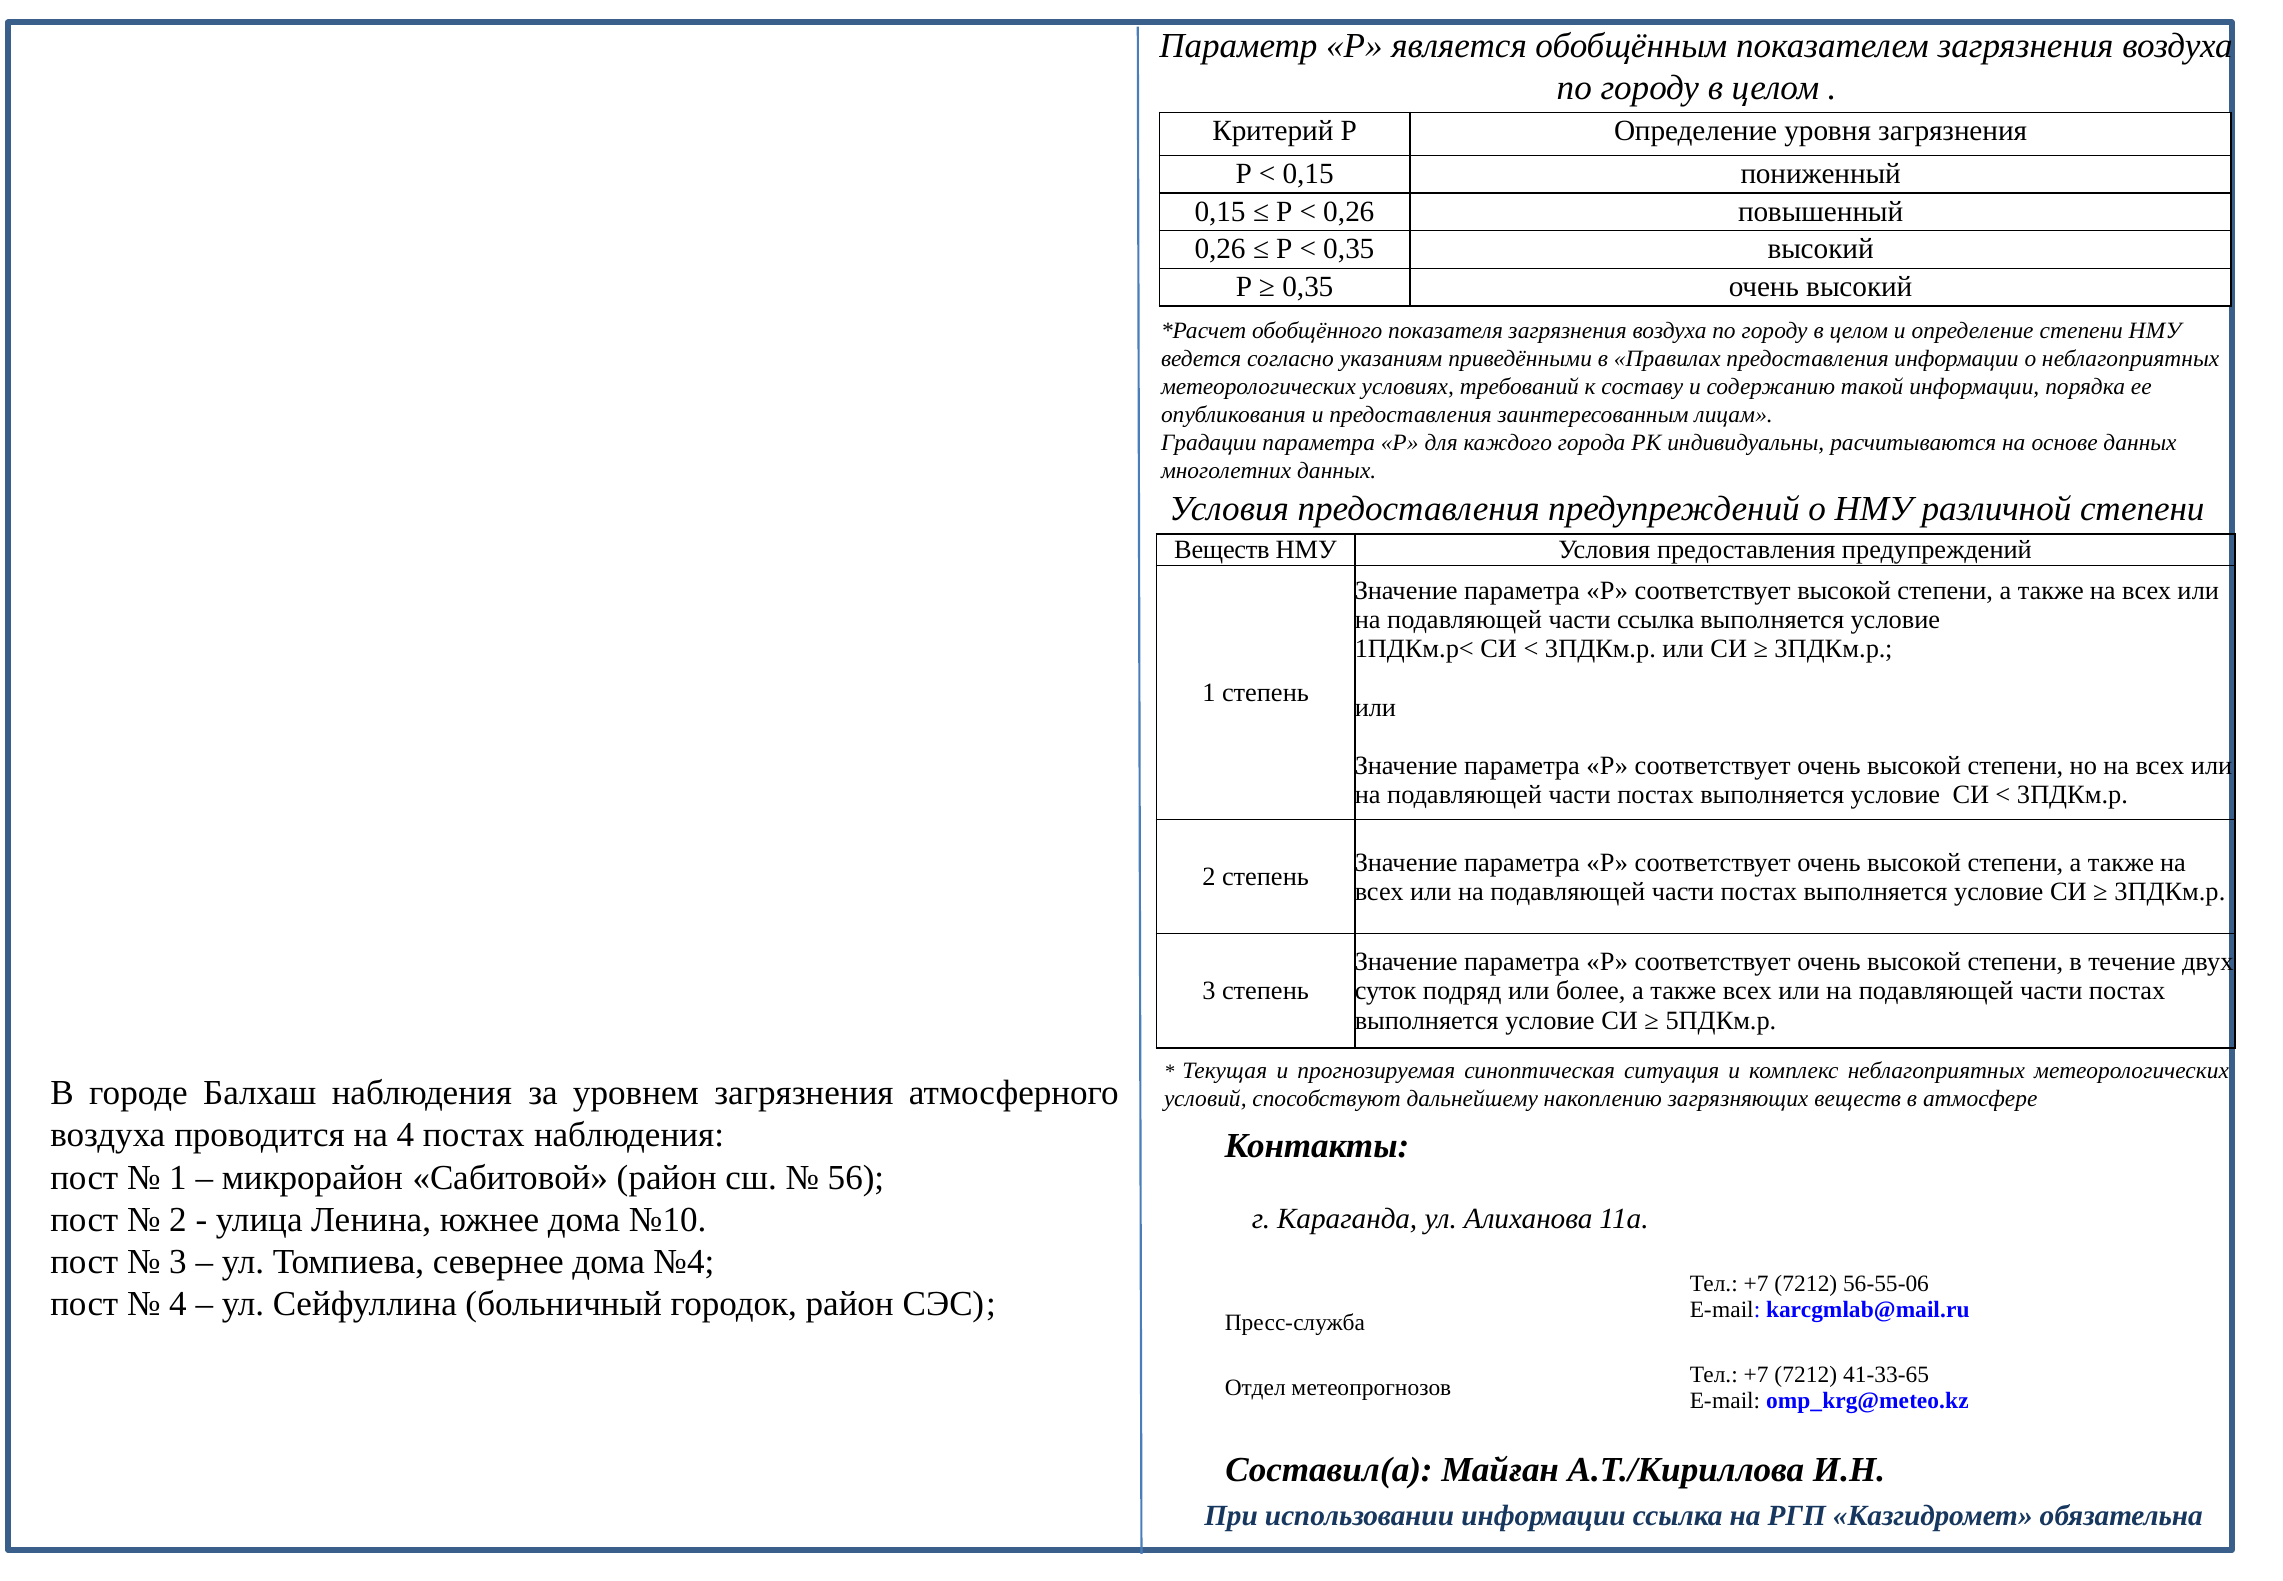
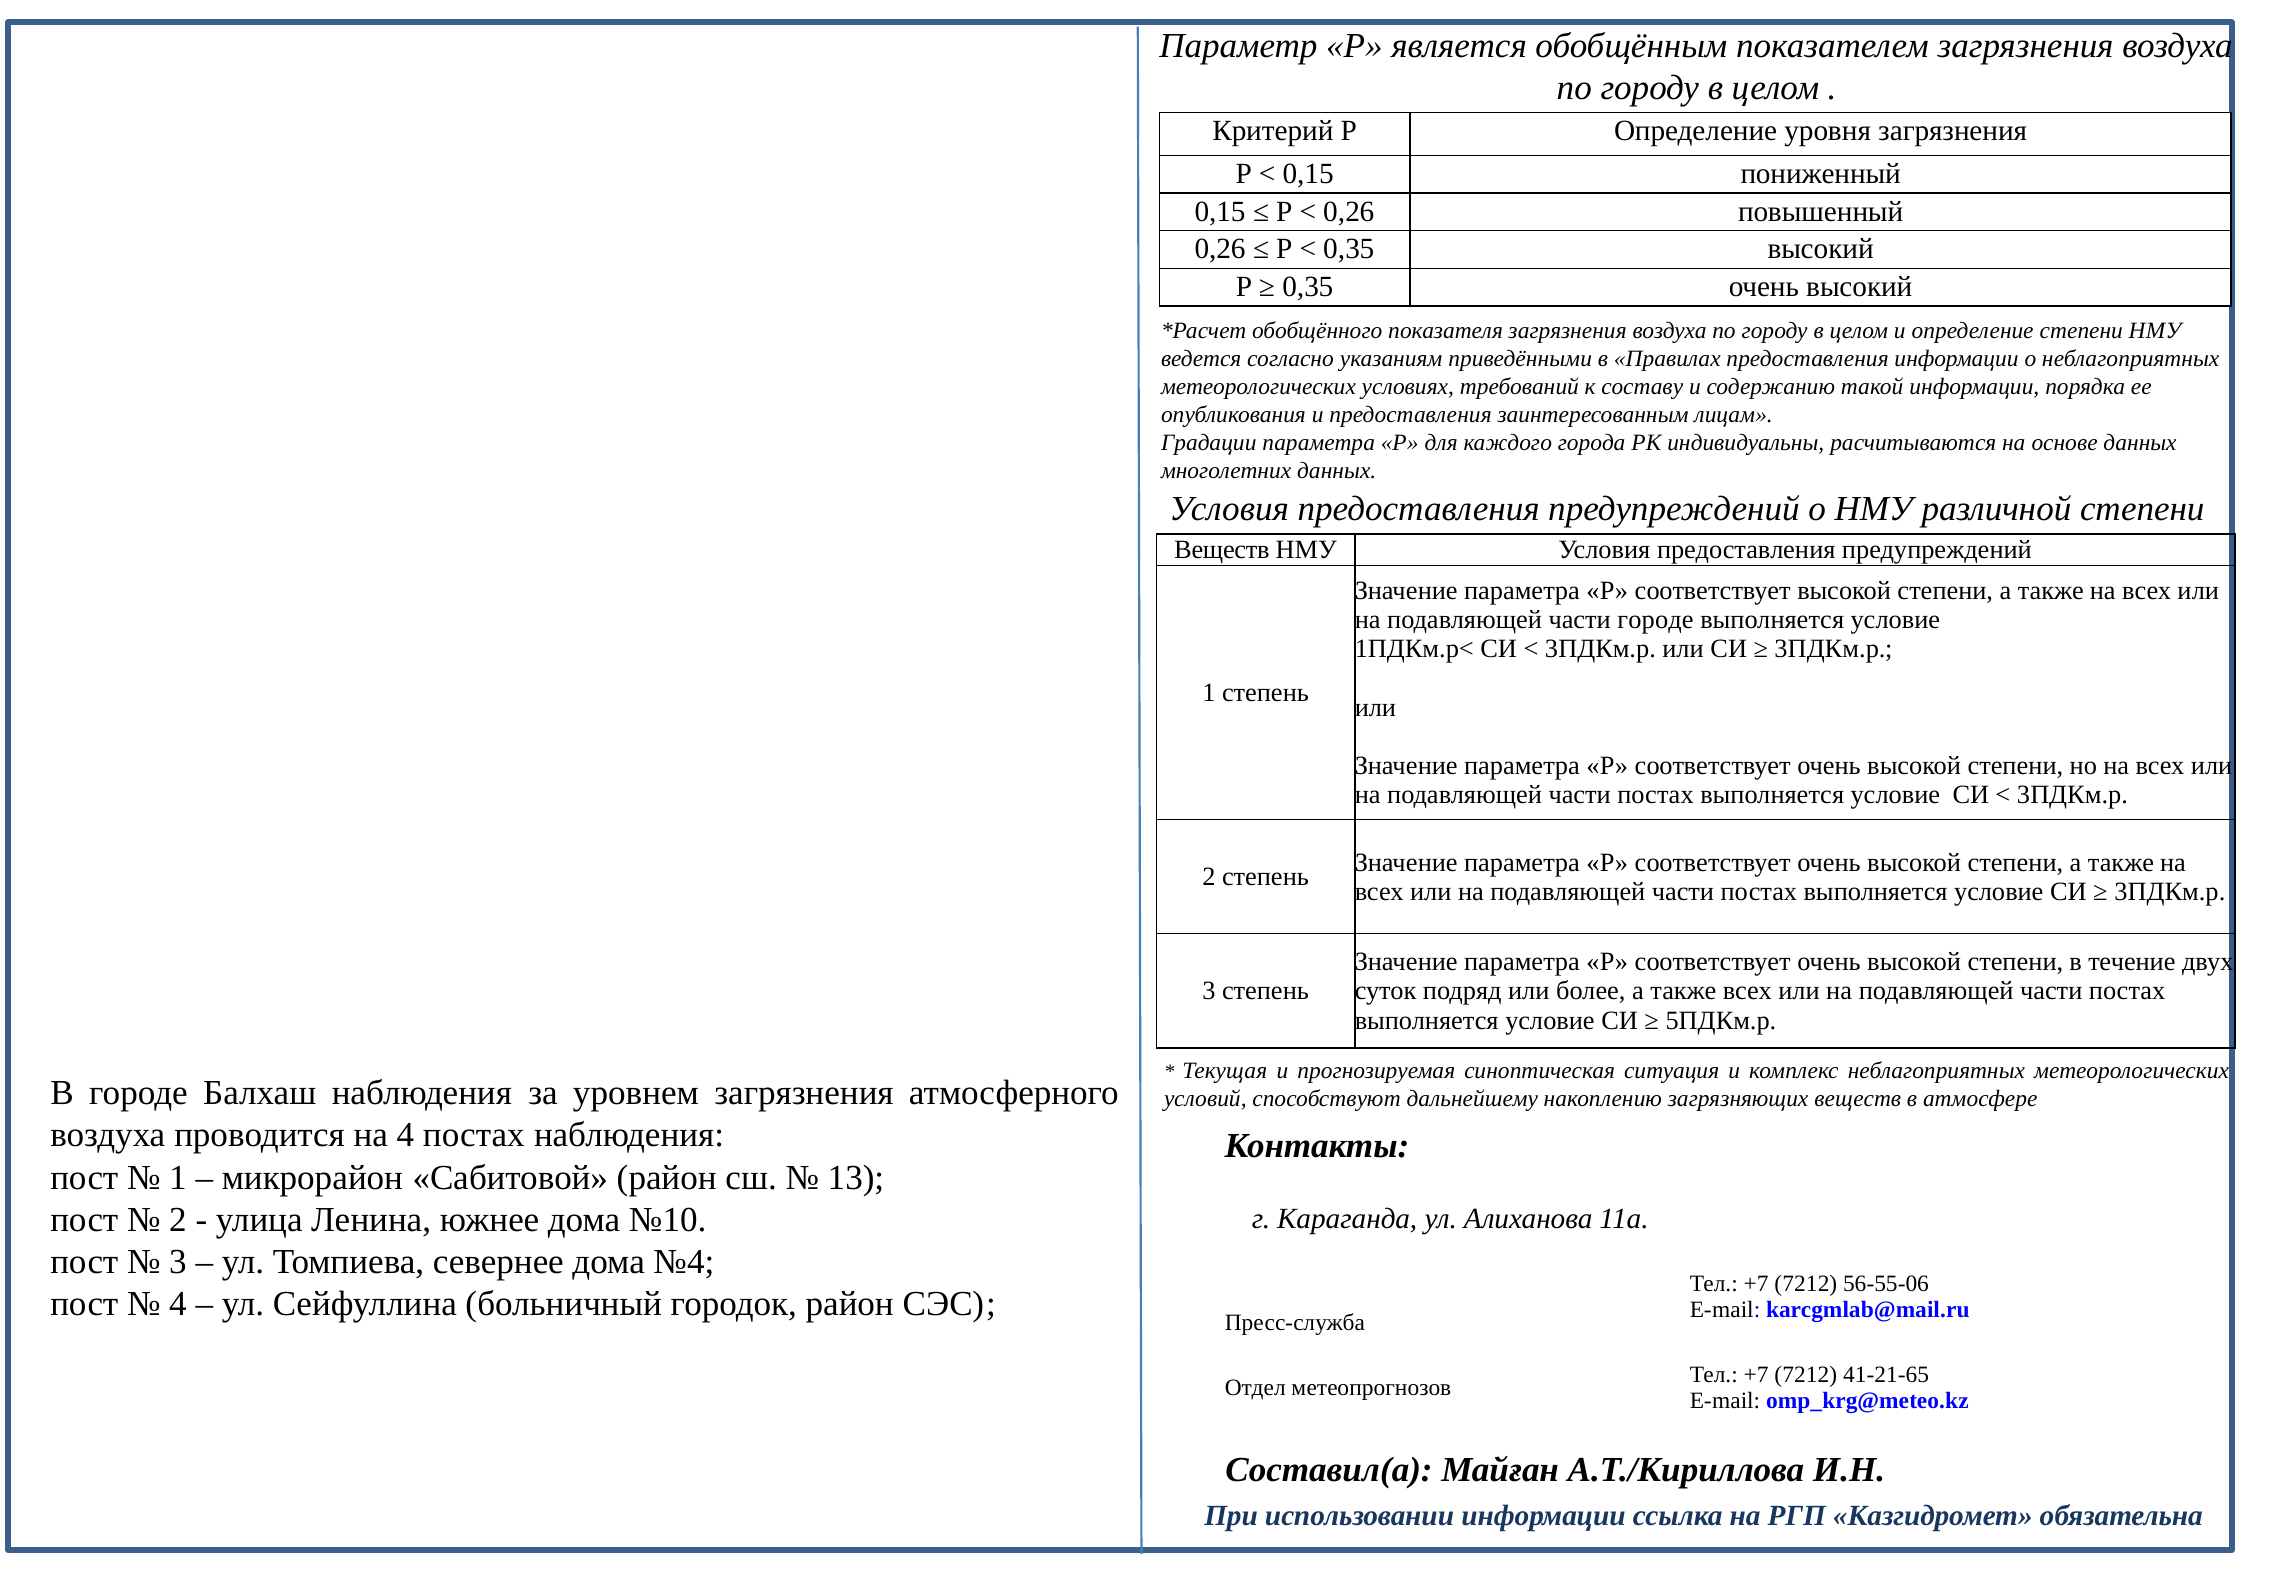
части ссылка: ссылка -> городе
56: 56 -> 13
41-33-65: 41-33-65 -> 41-21-65
